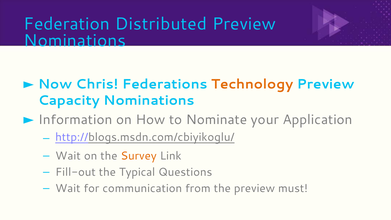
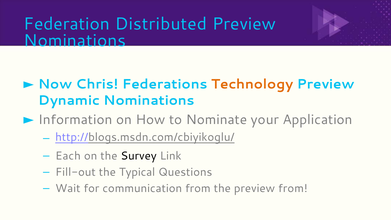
Capacity: Capacity -> Dynamic
Wait at (68, 156): Wait -> Each
Survey colour: orange -> black
preview must: must -> from
